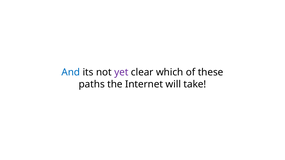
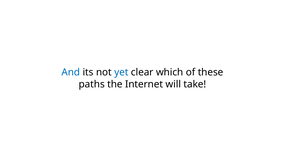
yet colour: purple -> blue
